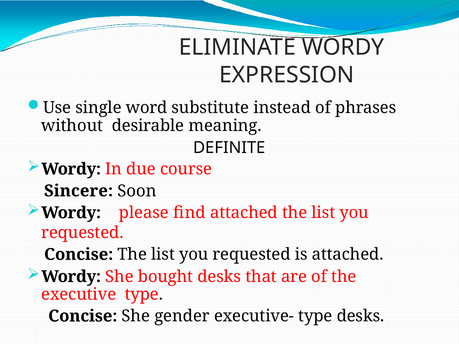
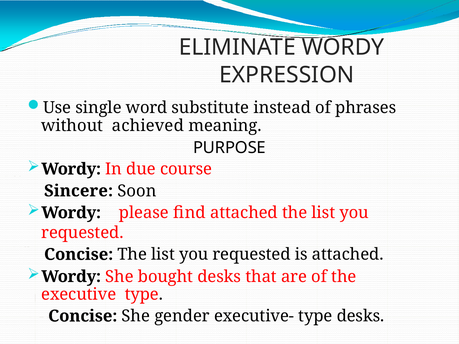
desirable: desirable -> achieved
DEFINITE: DEFINITE -> PURPOSE
